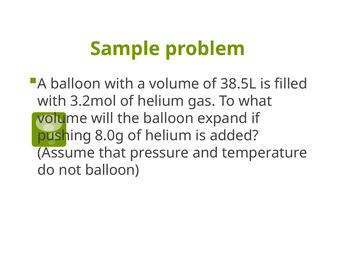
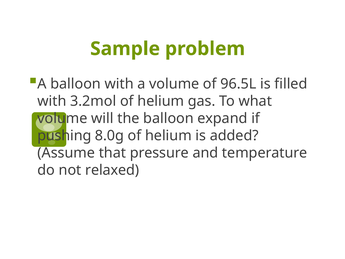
38.5L: 38.5L -> 96.5L
not balloon: balloon -> relaxed
